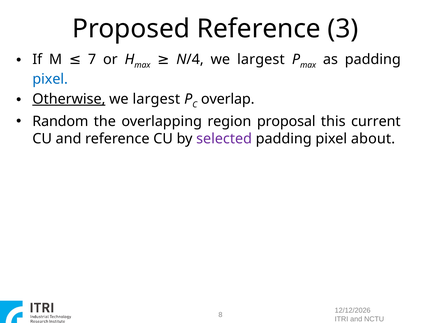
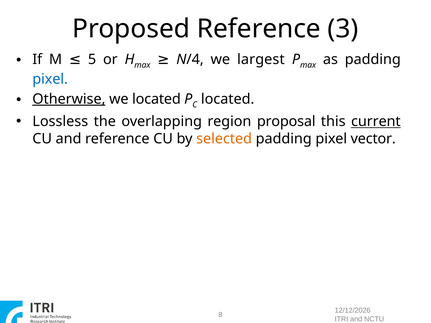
7: 7 -> 5
largest at (156, 99): largest -> located
overlap at (228, 99): overlap -> located
Random: Random -> Lossless
current underline: none -> present
selected colour: purple -> orange
about: about -> vector
